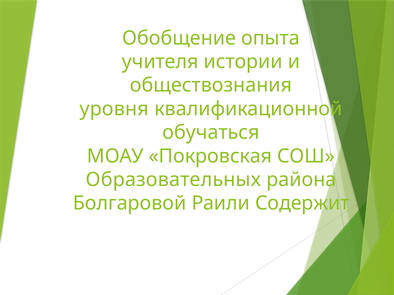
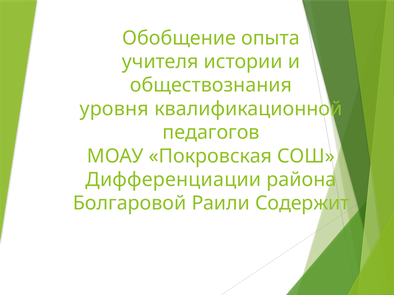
обучаться: обучаться -> педагогов
Образовательных: Образовательных -> Дифференциации
